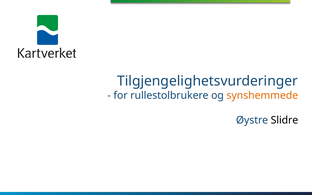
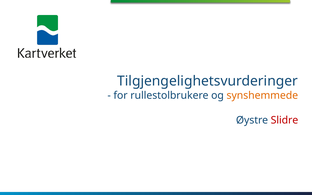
Slidre colour: black -> red
